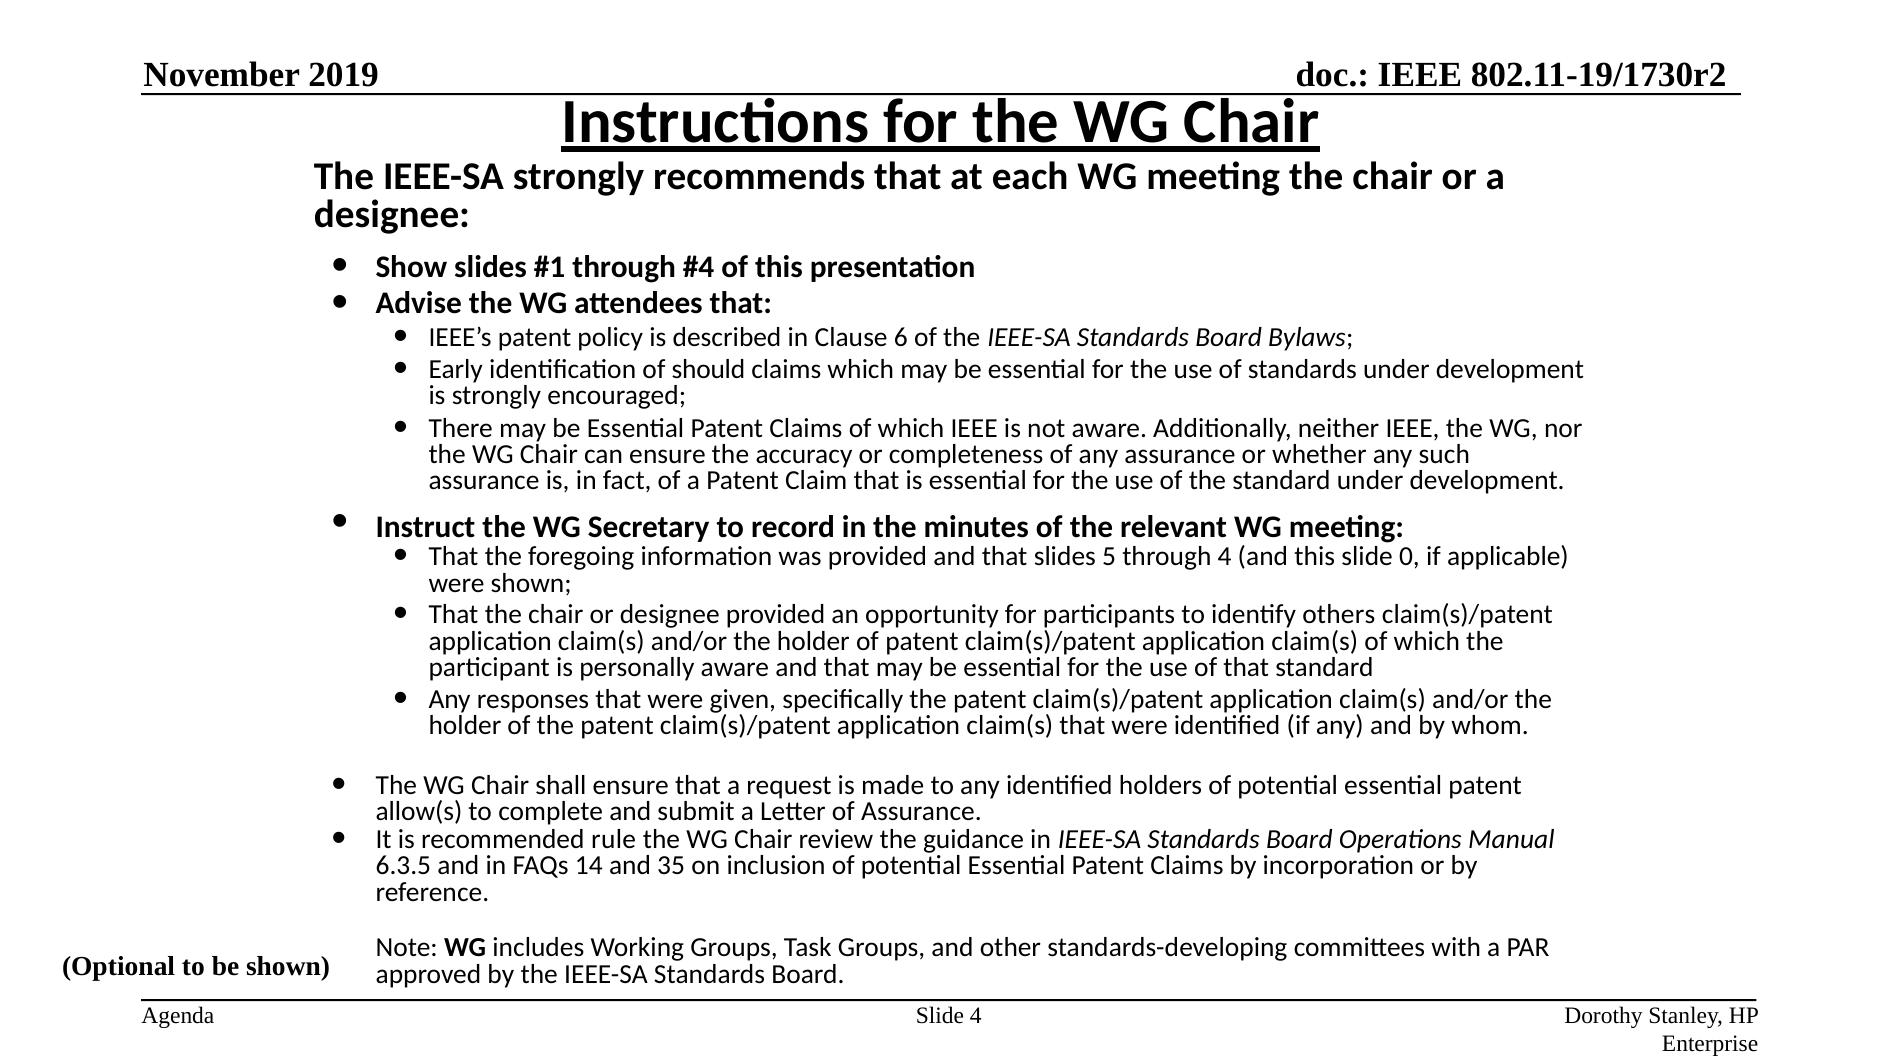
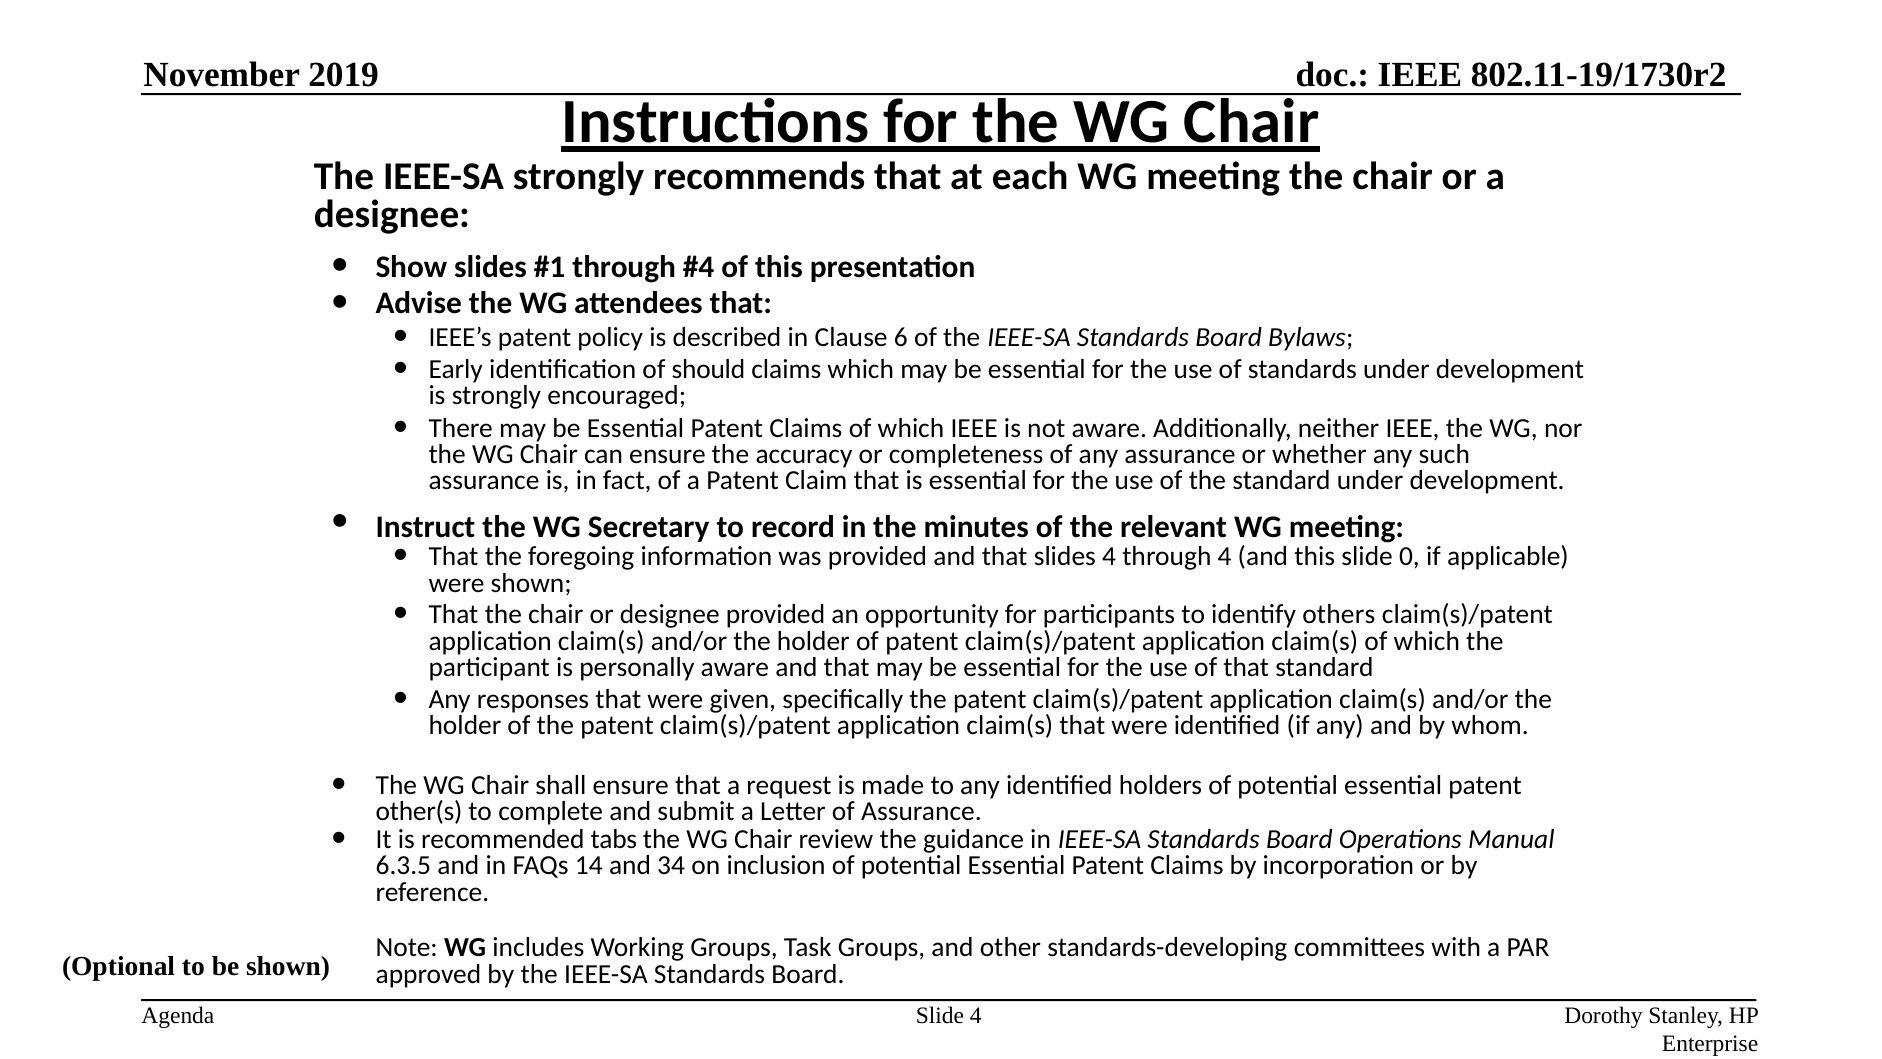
slides 5: 5 -> 4
allow(s: allow(s -> other(s
rule: rule -> tabs
35: 35 -> 34
